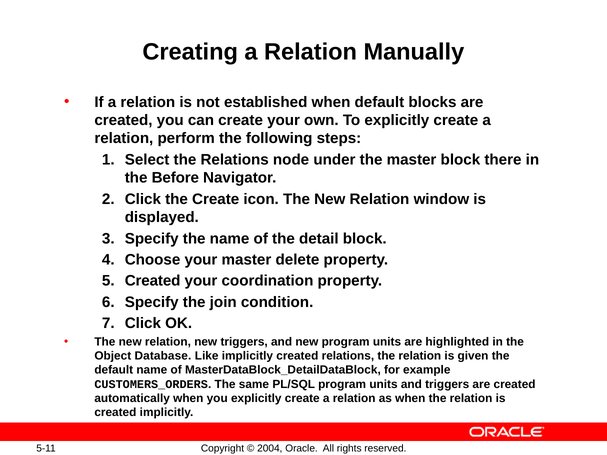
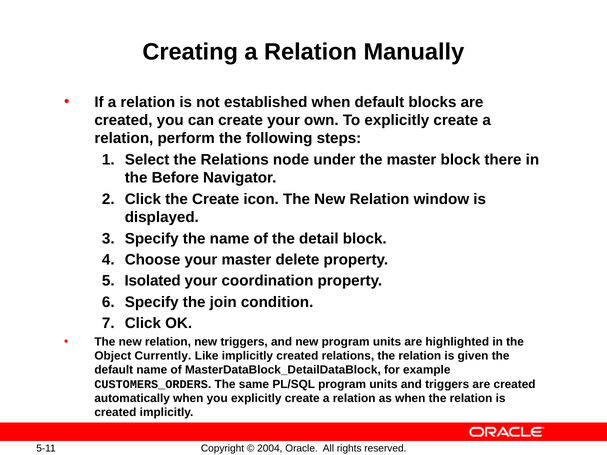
5 Created: Created -> Isolated
Database: Database -> Currently
